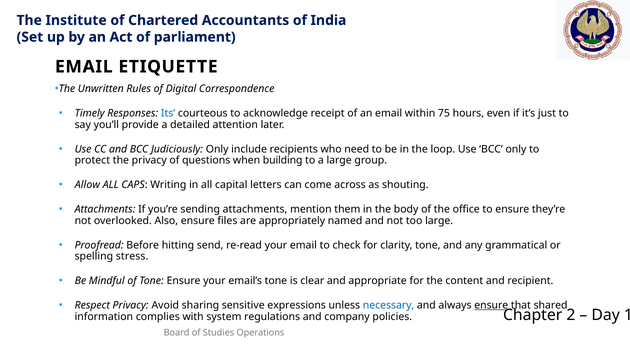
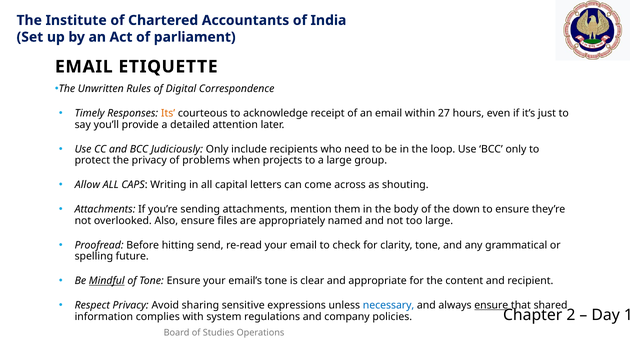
Its colour: blue -> orange
75: 75 -> 27
questions: questions -> problems
building: building -> projects
office: office -> down
stress: stress -> future
Mindful underline: none -> present
